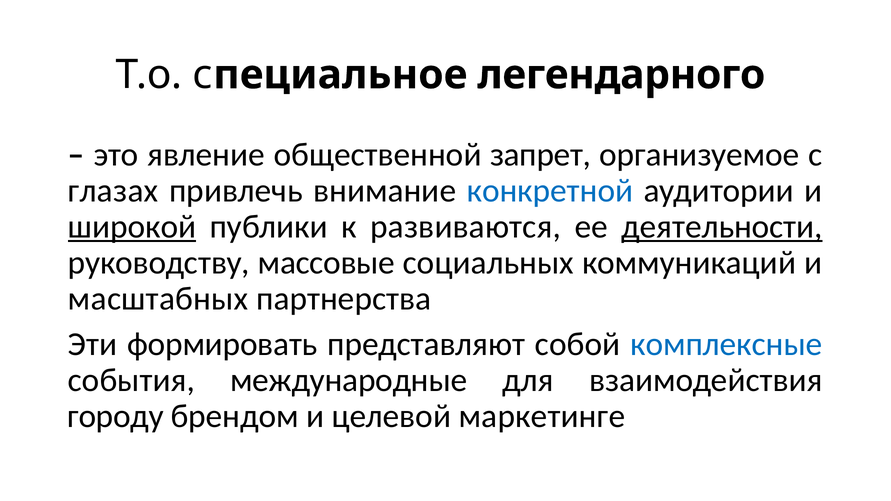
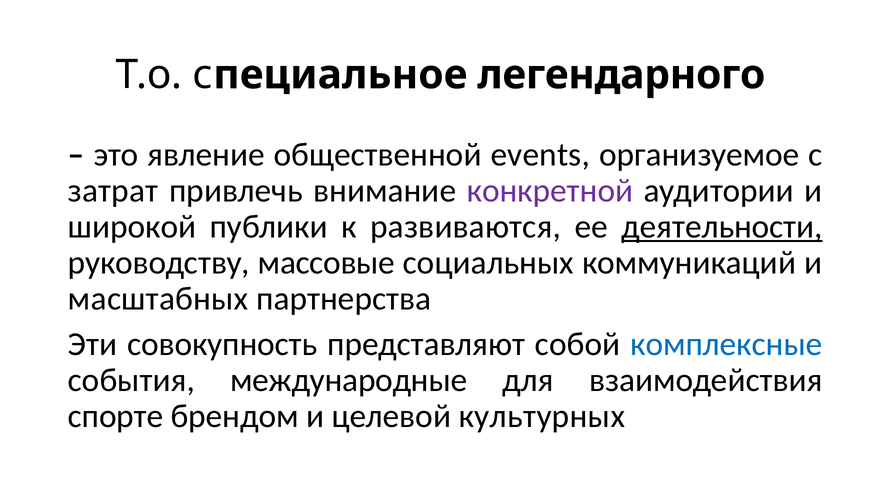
запрет: запрет -> events
глазах: глазах -> затрат
конкретной colour: blue -> purple
широкой underline: present -> none
формировать: формировать -> совокупность
городу: городу -> спорте
маркетинге: маркетинге -> культурных
